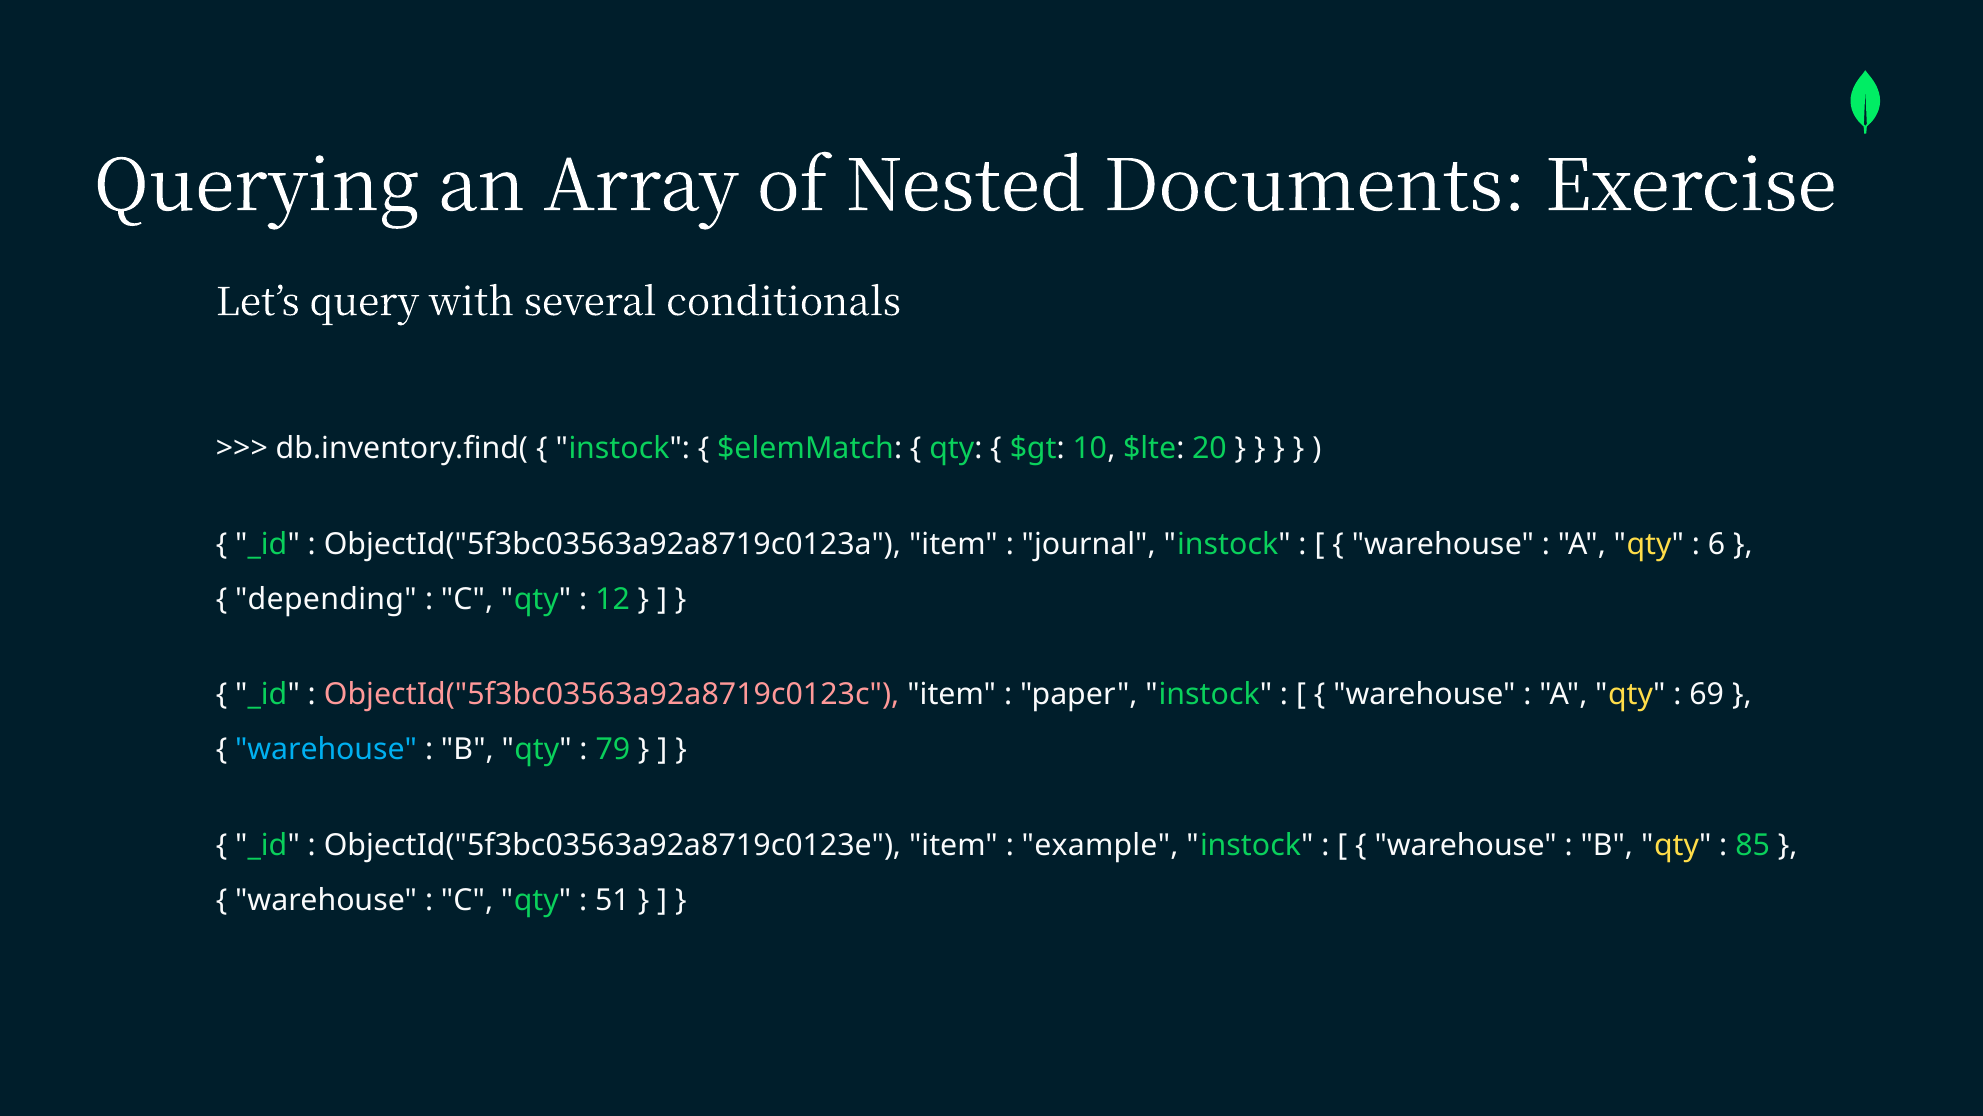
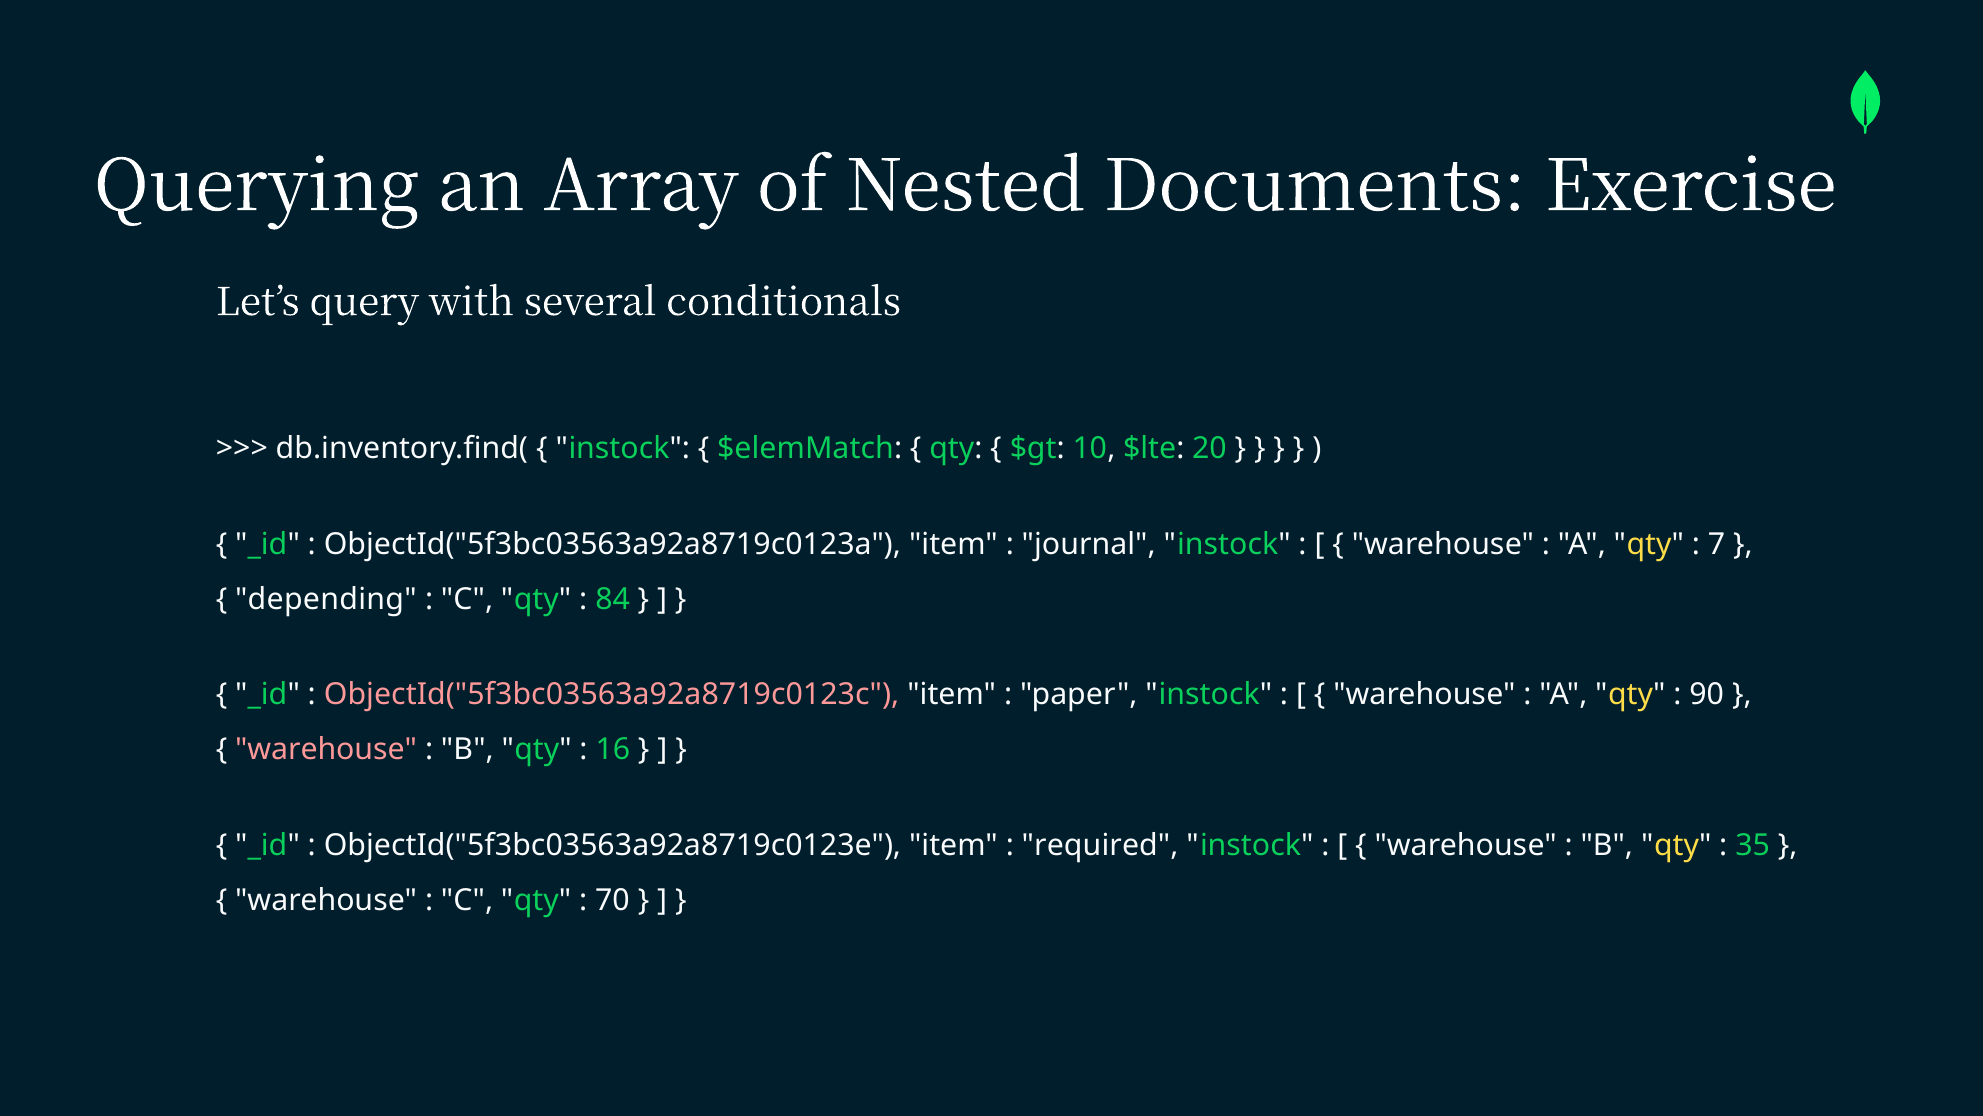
6: 6 -> 7
12: 12 -> 84
69: 69 -> 90
warehouse at (326, 749) colour: light blue -> pink
79: 79 -> 16
example: example -> required
85: 85 -> 35
51: 51 -> 70
